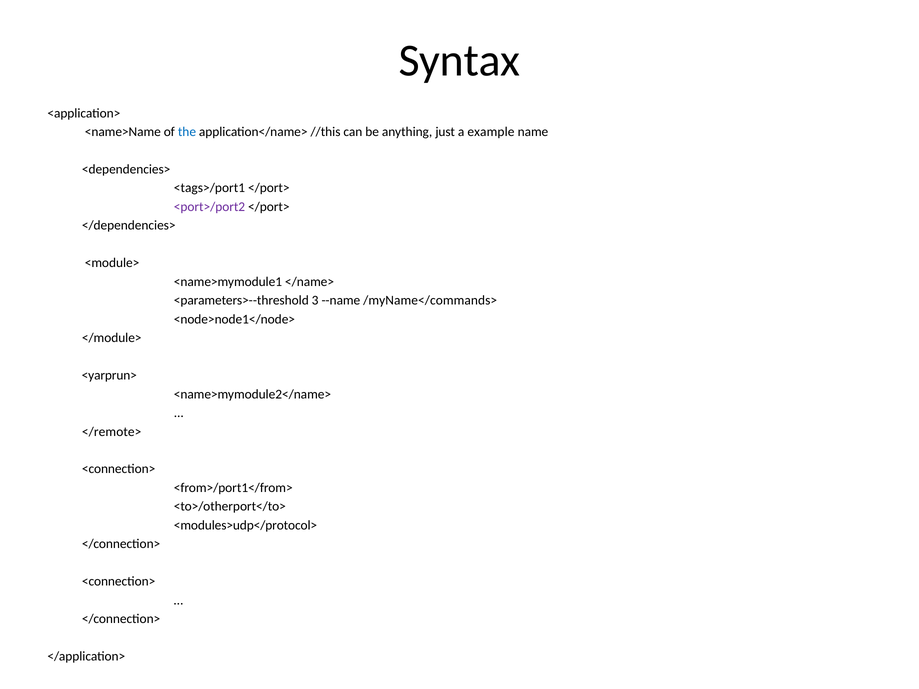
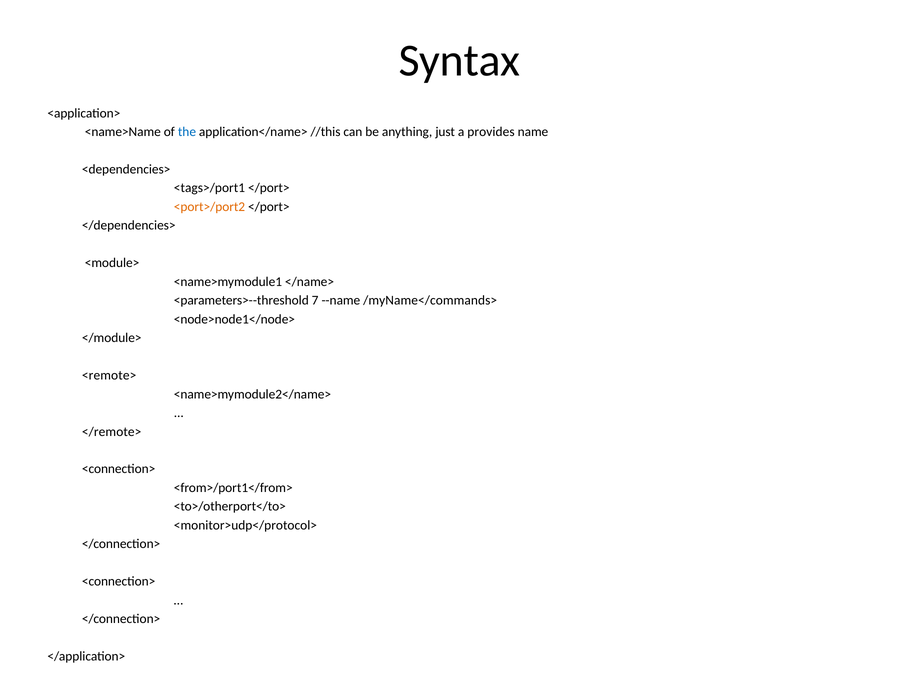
example: example -> provides
<port>/port2 colour: purple -> orange
3: 3 -> 7
<yarprun>: <yarprun> -> <remote>
<modules>udp</protocol>: <modules>udp</protocol> -> <monitor>udp</protocol>
